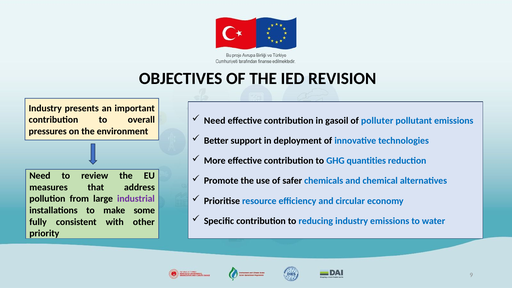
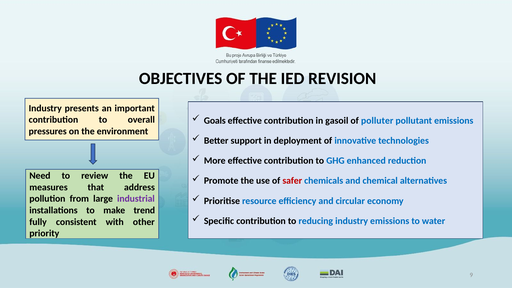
Need at (215, 121): Need -> Goals
quantities: quantities -> enhanced
safer colour: black -> red
some: some -> trend
